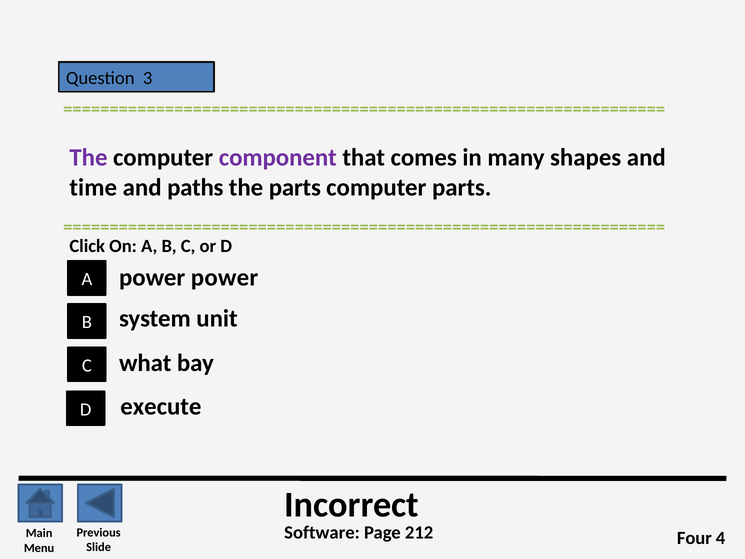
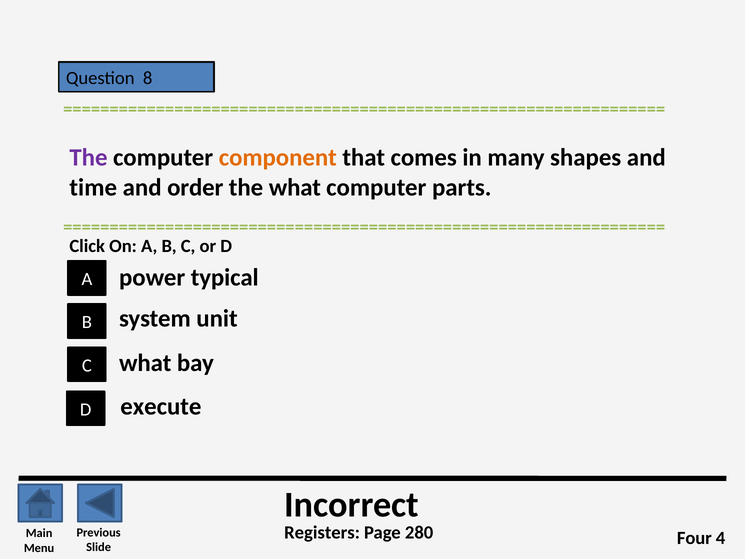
3: 3 -> 8
component colour: purple -> orange
paths: paths -> order
the parts: parts -> what
power power: power -> typical
Software: Software -> Registers
212: 212 -> 280
